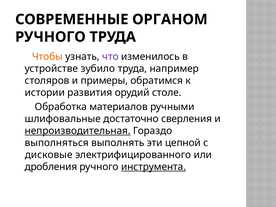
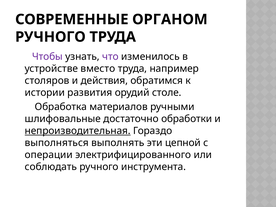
Чтобы colour: orange -> purple
зубило: зубило -> вместо
примеры: примеры -> действия
сверления: сверления -> обработки
дисковые: дисковые -> операции
дробления: дробления -> соблюдать
инструмента underline: present -> none
